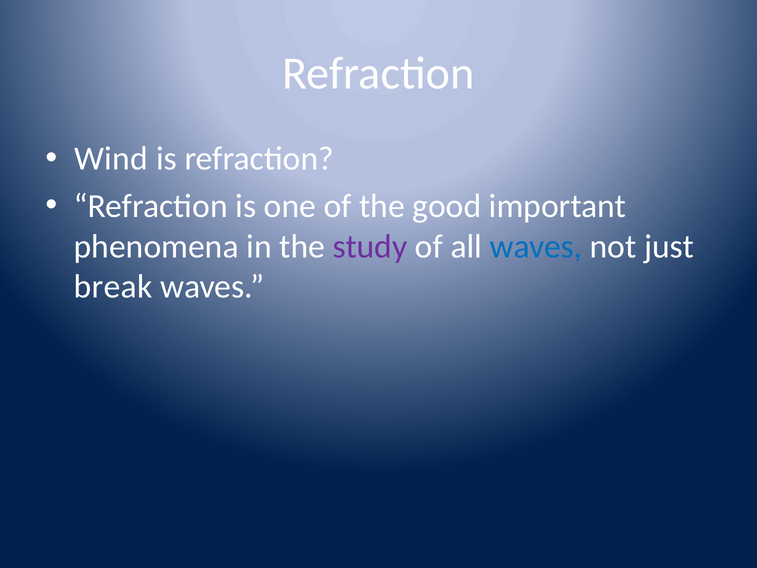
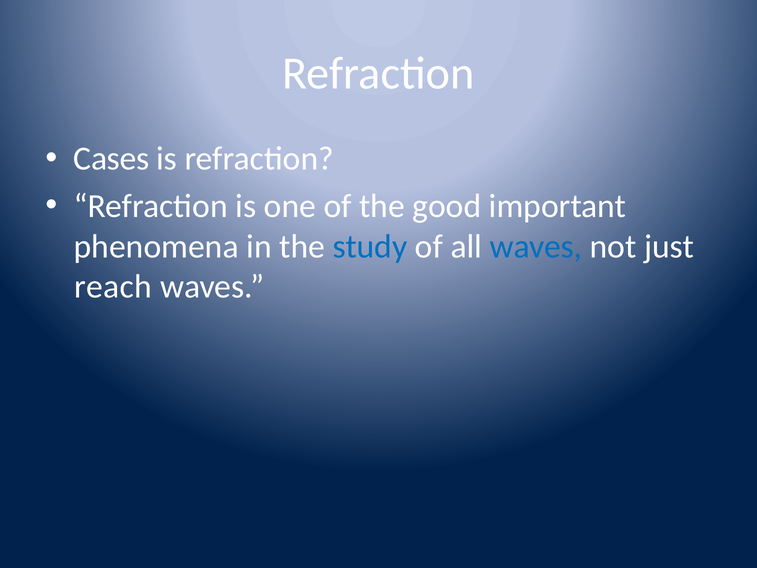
Wind: Wind -> Cases
study colour: purple -> blue
break: break -> reach
